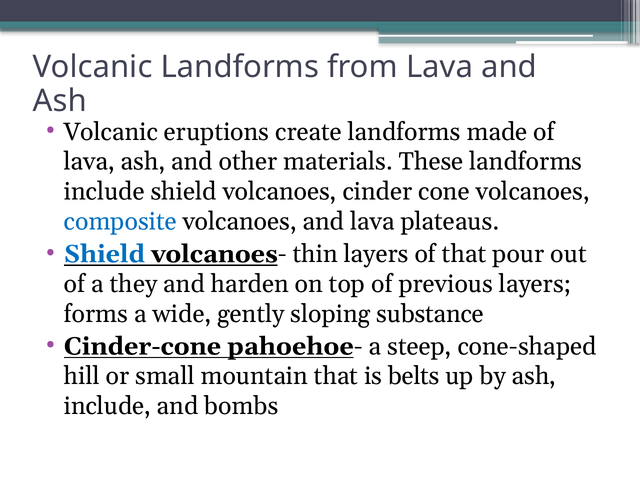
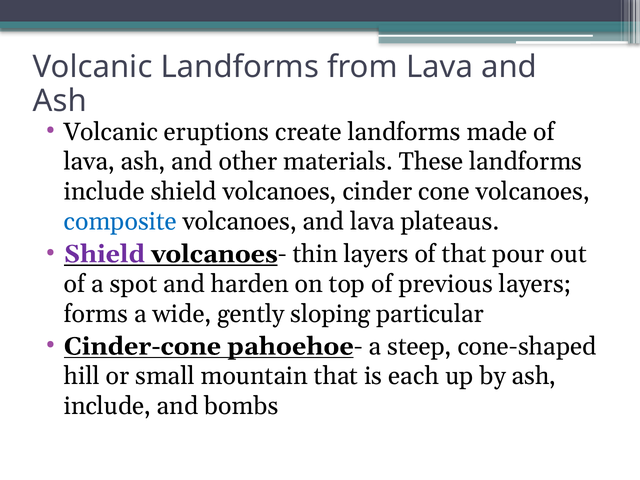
Shield at (104, 254) colour: blue -> purple
they: they -> spot
substance: substance -> particular
belts: belts -> each
